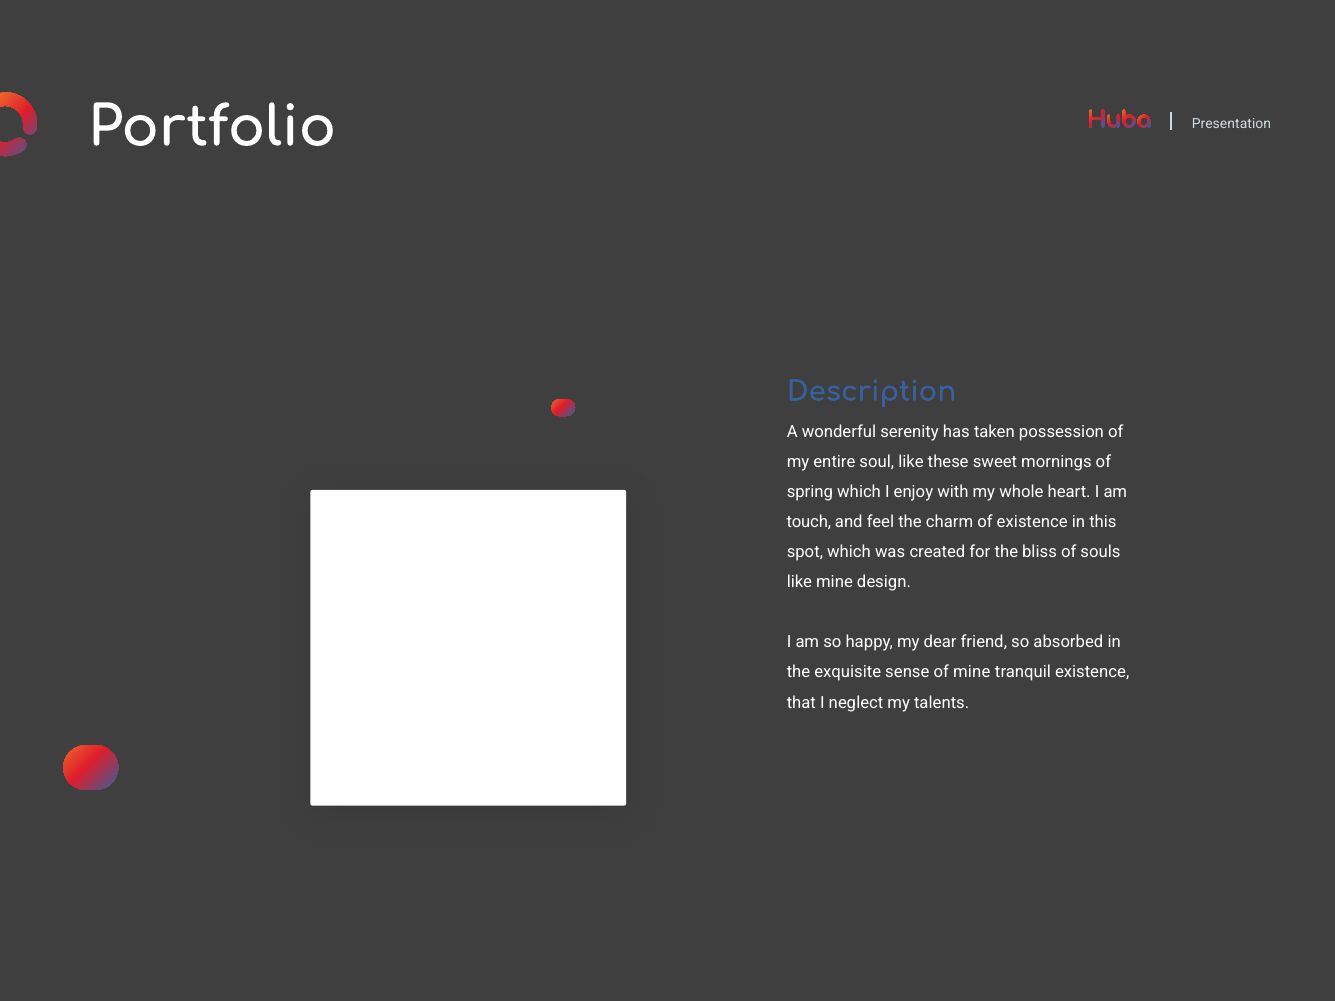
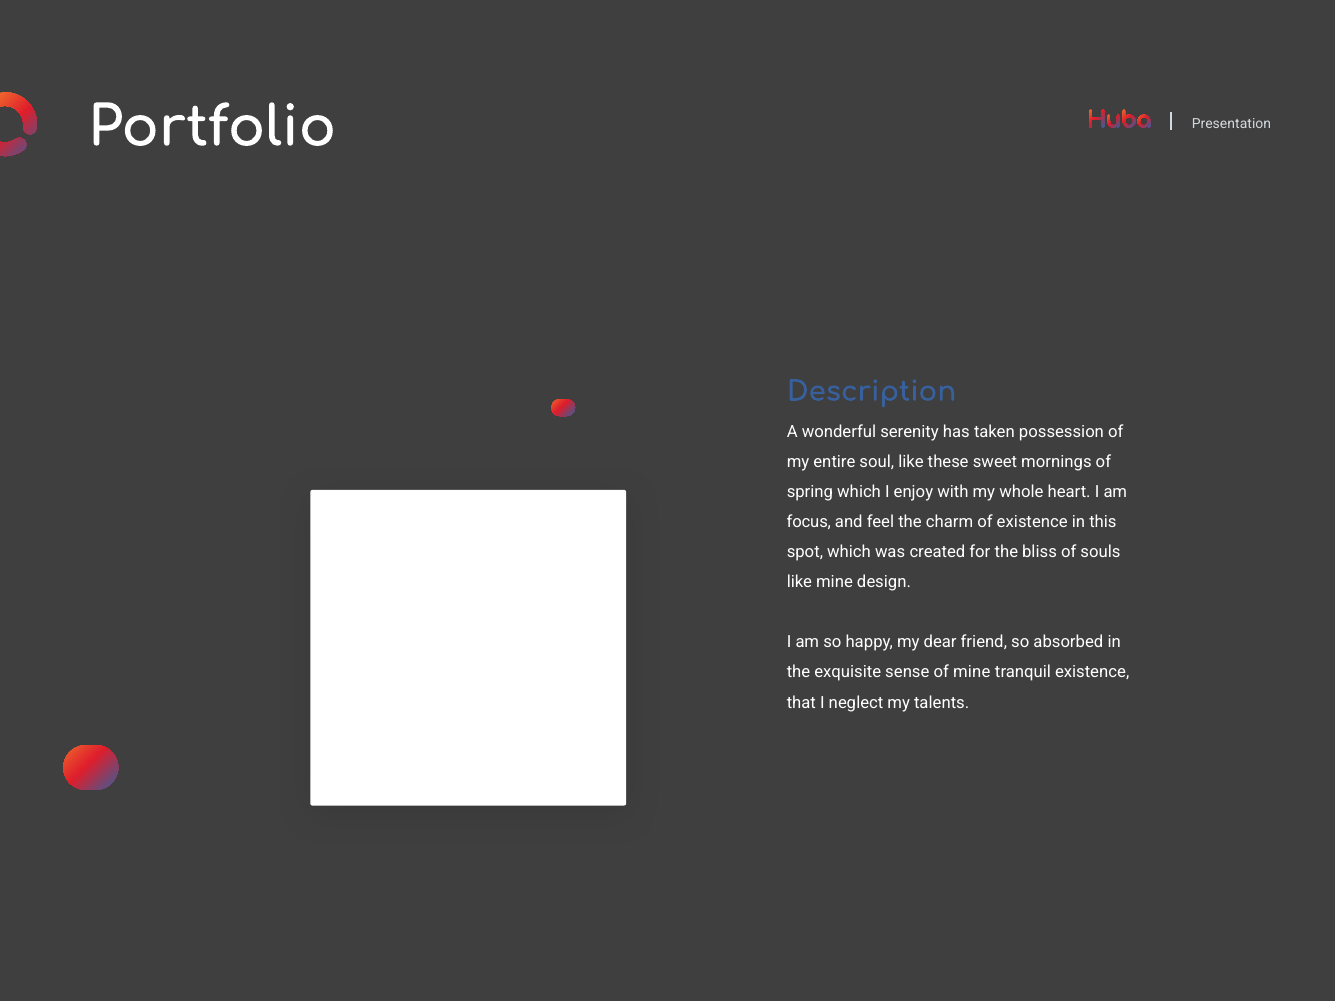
touch: touch -> focus
